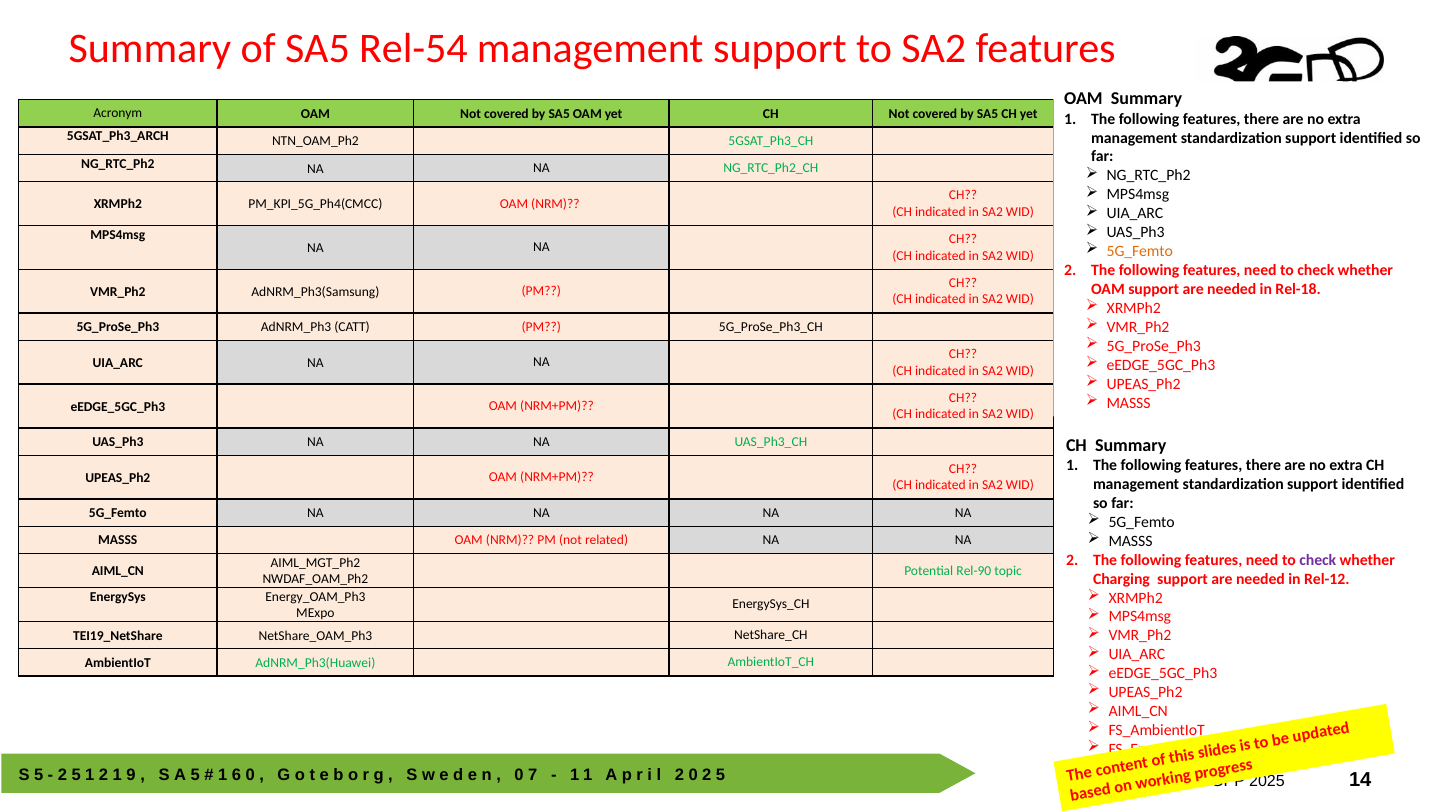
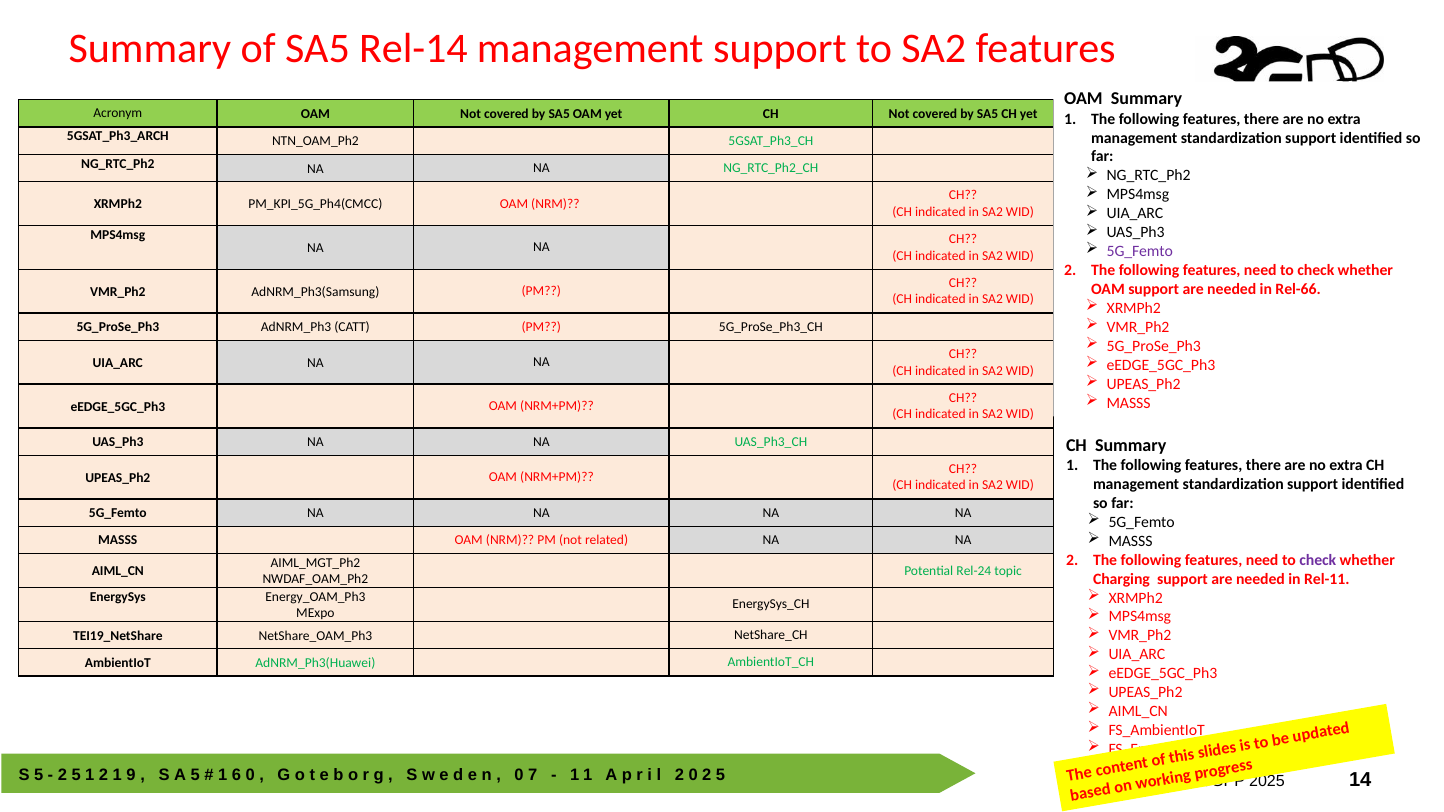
Rel-54: Rel-54 -> Rel-14
5G_Femto at (1140, 251) colour: orange -> purple
Rel-18: Rel-18 -> Rel-66
Rel-90: Rel-90 -> Rel-24
Rel-12: Rel-12 -> Rel-11
